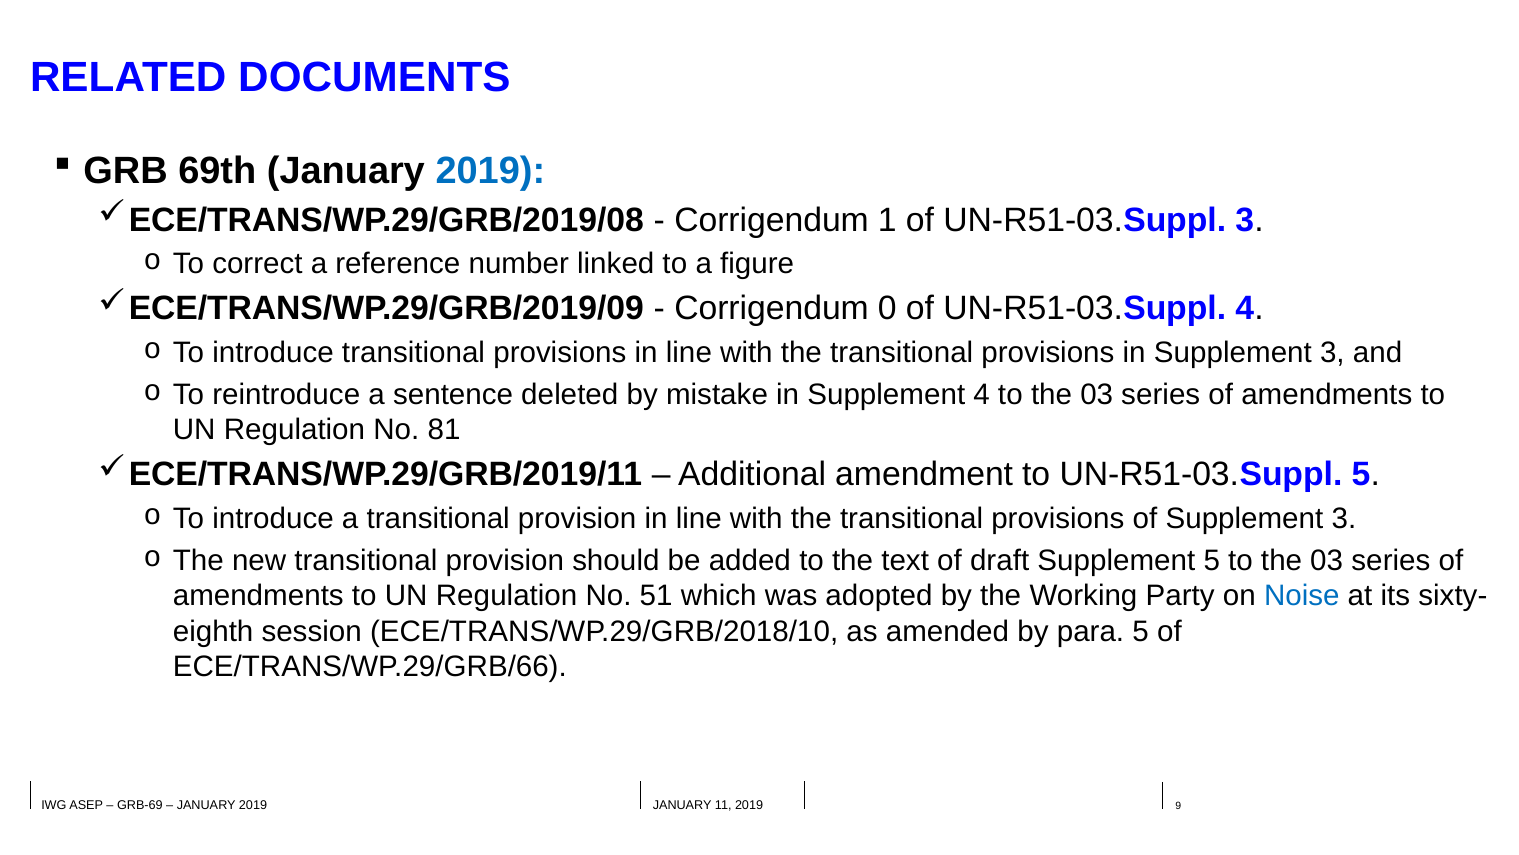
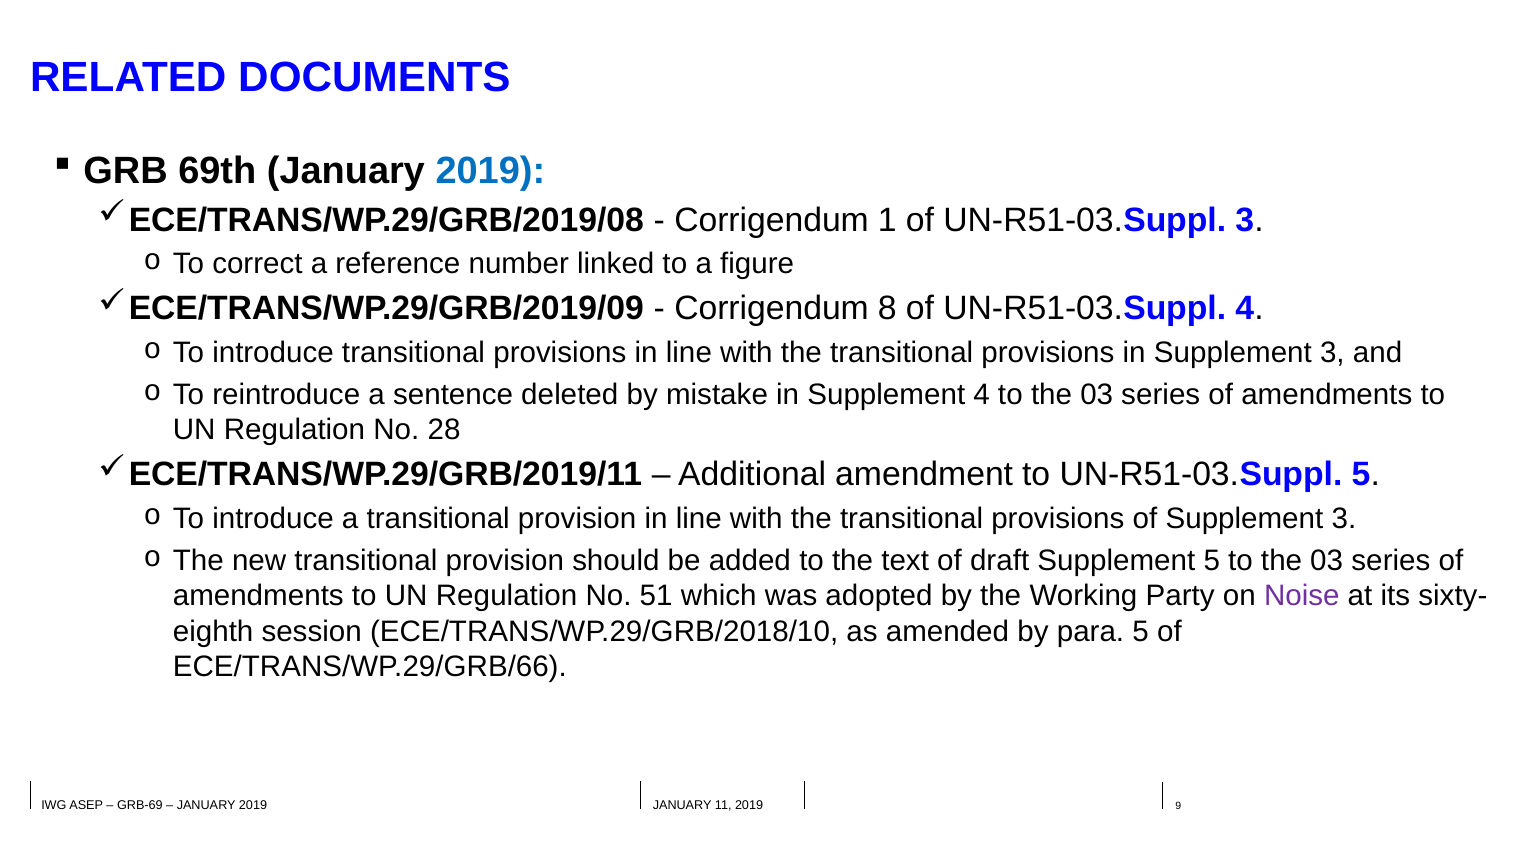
0: 0 -> 8
81: 81 -> 28
Noise colour: blue -> purple
